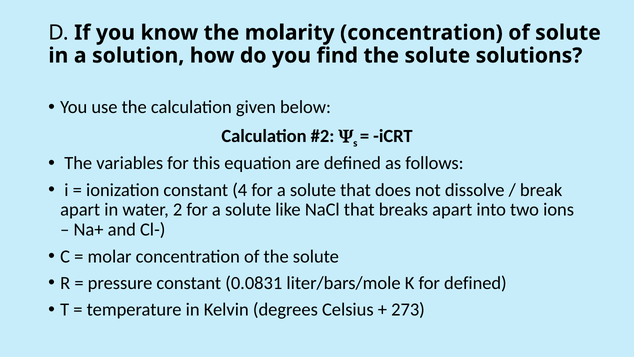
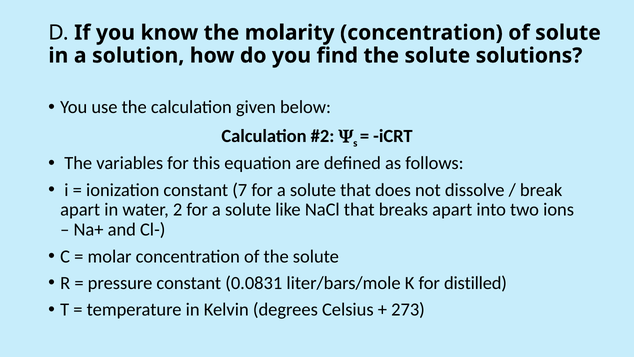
4: 4 -> 7
for defined: defined -> distilled
